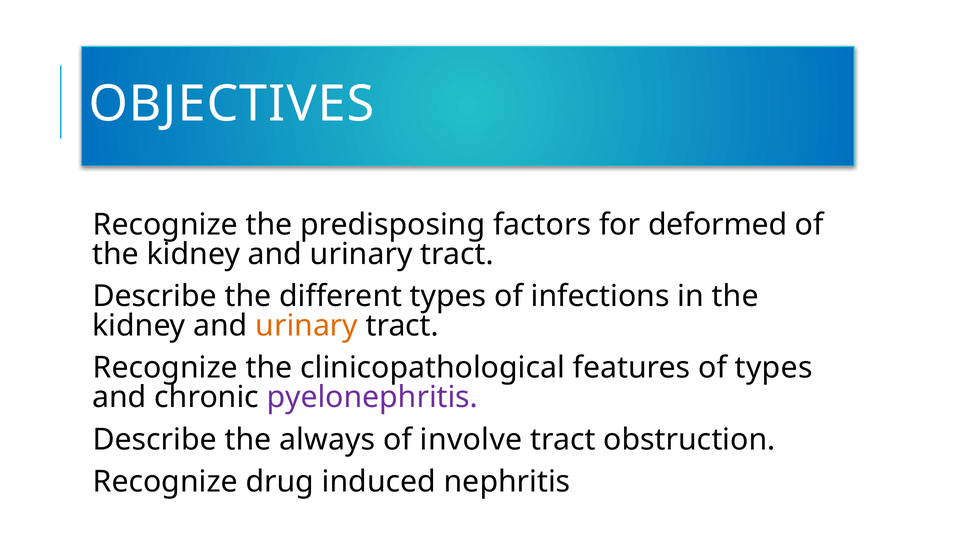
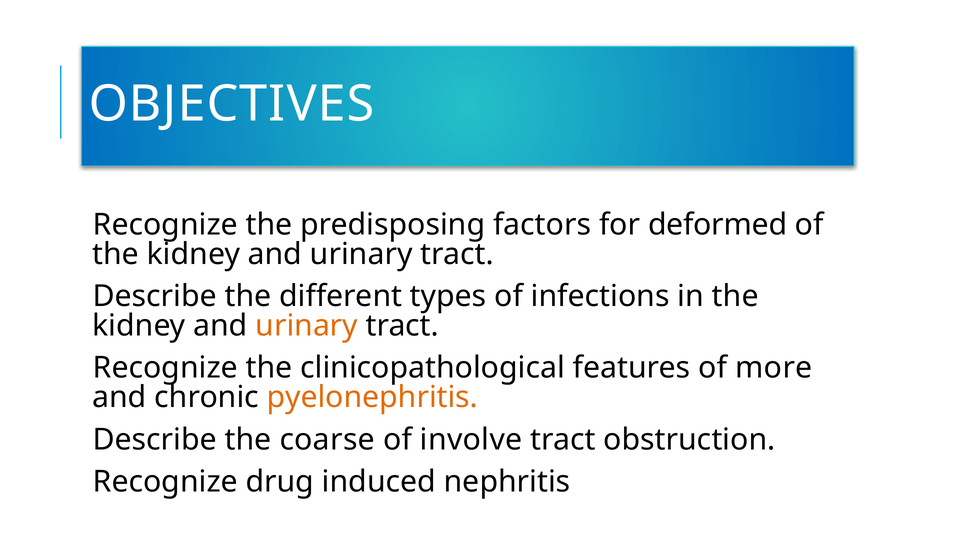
of types: types -> more
pyelonephritis colour: purple -> orange
always: always -> coarse
